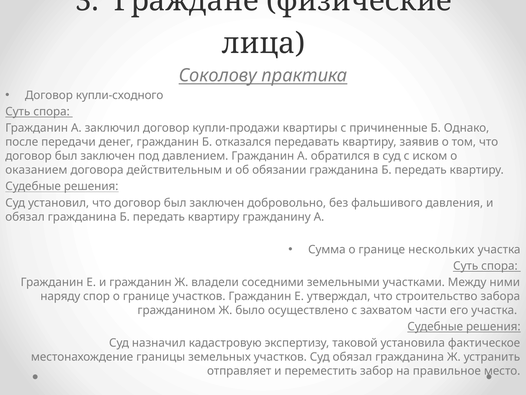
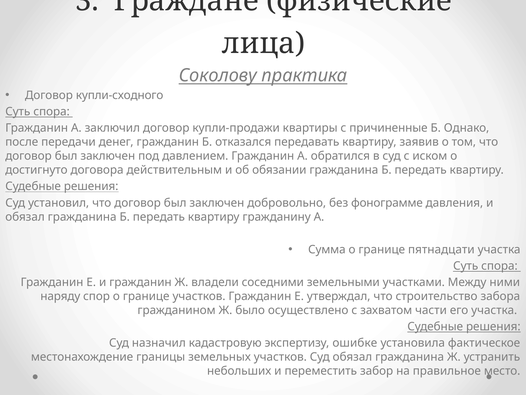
оказанием: оказанием -> достигнуто
фальшивого: фальшивого -> фонограмме
нескольких: нескольких -> пятнадцати
таковой: таковой -> ошибке
отправляет: отправляет -> небольших
